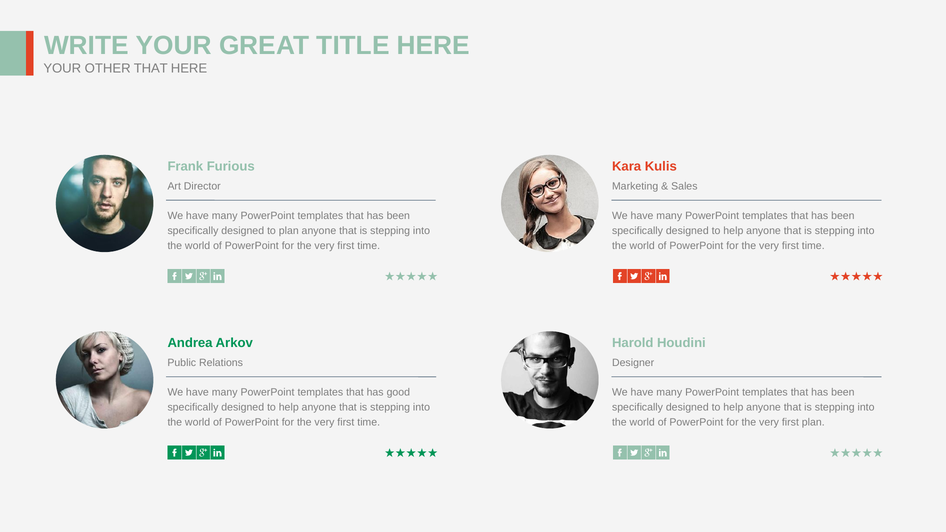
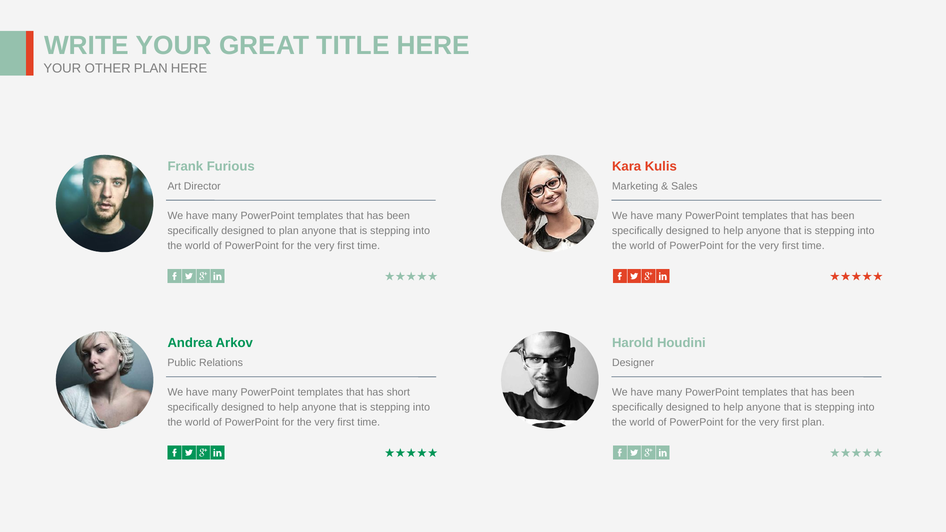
OTHER THAT: THAT -> PLAN
good: good -> short
